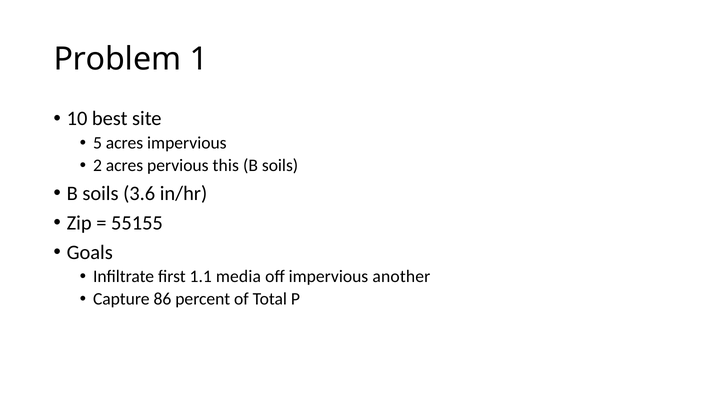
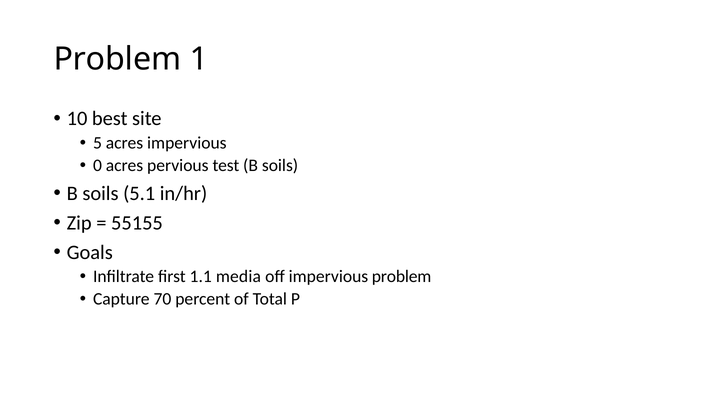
2: 2 -> 0
this: this -> test
3.6: 3.6 -> 5.1
impervious another: another -> problem
86: 86 -> 70
